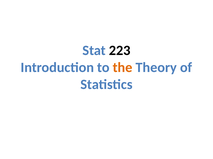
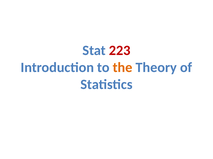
223 colour: black -> red
